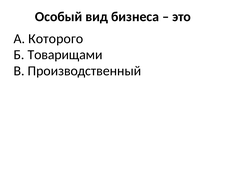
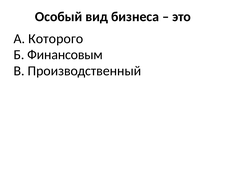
Товарищами: Товарищами -> Финансовым
